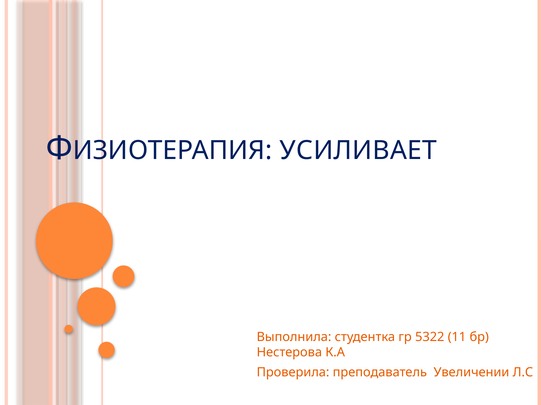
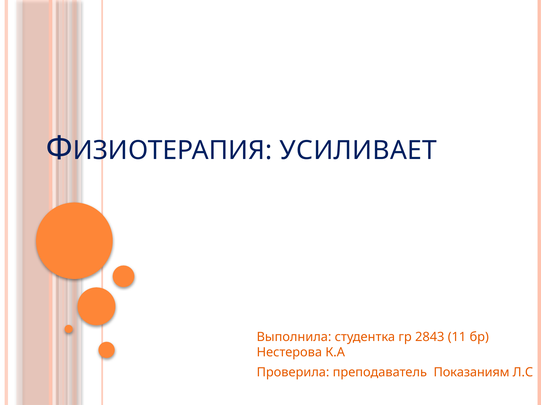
5322: 5322 -> 2843
Увеличении: Увеличении -> Показаниям
